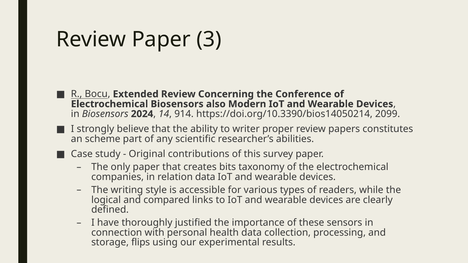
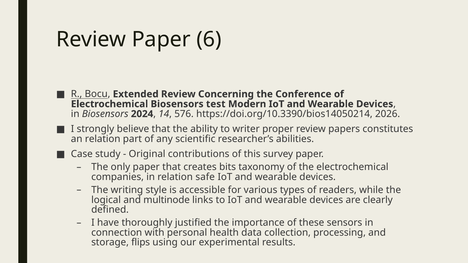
3: 3 -> 6
also: also -> test
914: 914 -> 576
2099: 2099 -> 2026
an scheme: scheme -> relation
relation data: data -> safe
compared: compared -> multinode
